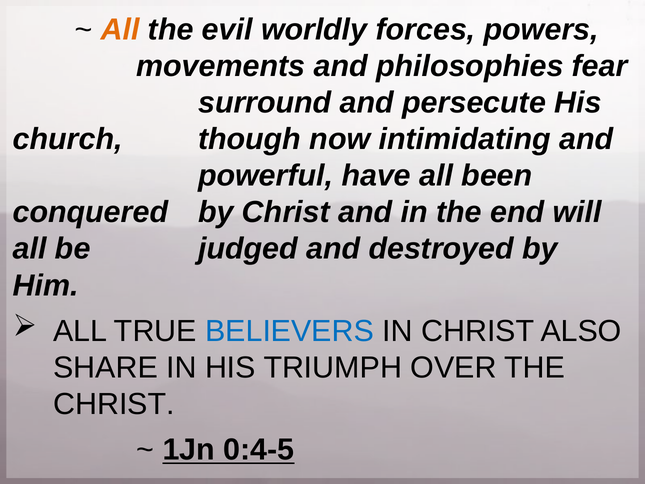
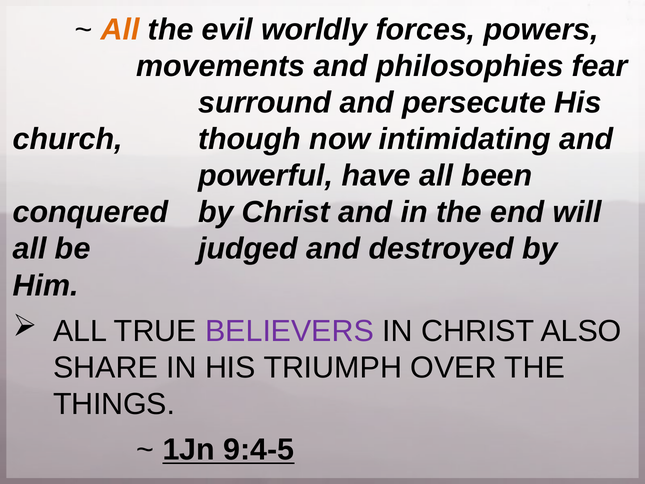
BELIEVERS colour: blue -> purple
CHRIST at (114, 404): CHRIST -> THINGS
0:4-5: 0:4-5 -> 9:4-5
